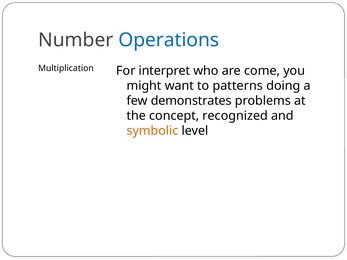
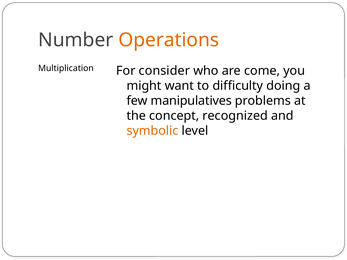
Operations colour: blue -> orange
interpret: interpret -> consider
patterns: patterns -> difficulty
demonstrates: demonstrates -> manipulatives
